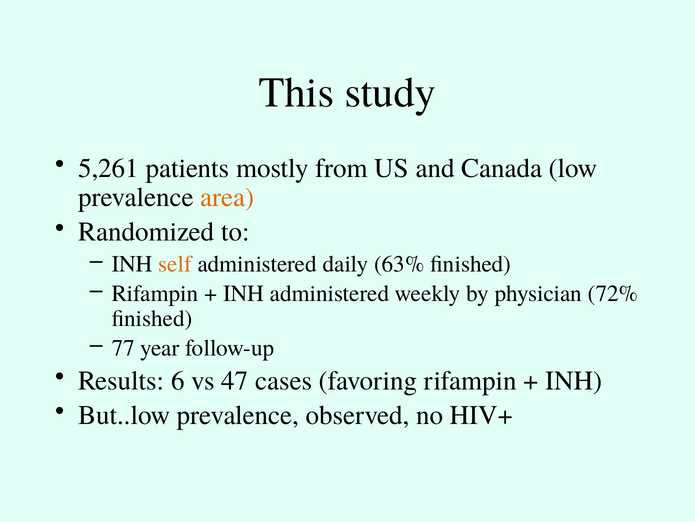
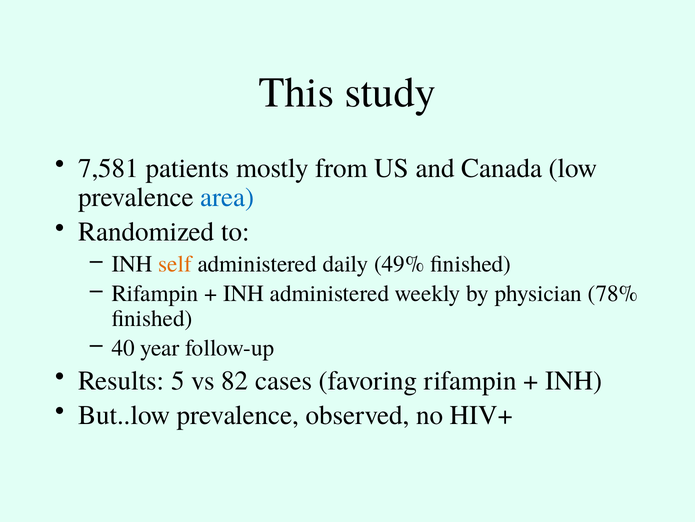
5,261: 5,261 -> 7,581
area colour: orange -> blue
63%: 63% -> 49%
72%: 72% -> 78%
77: 77 -> 40
6: 6 -> 5
47: 47 -> 82
